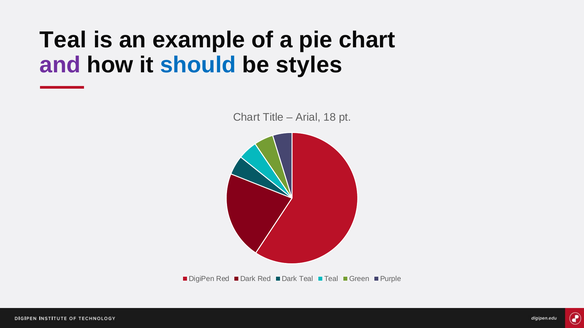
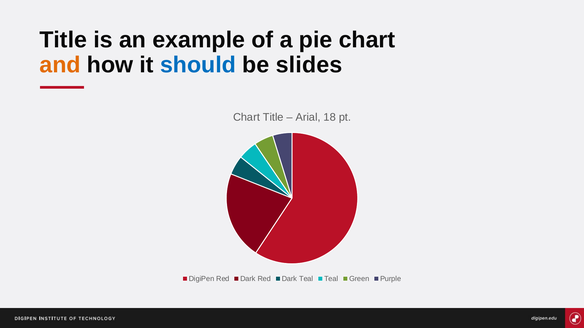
Teal at (63, 40): Teal -> Title
and colour: purple -> orange
styles: styles -> slides
